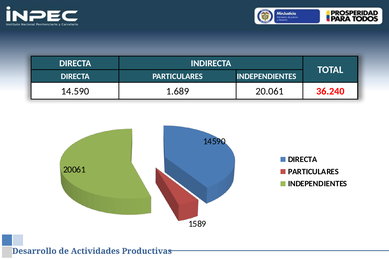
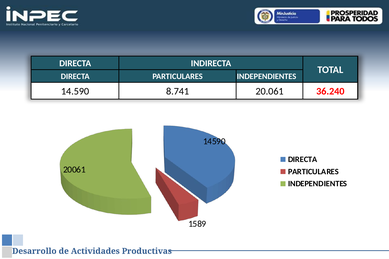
1.689: 1.689 -> 8.741
